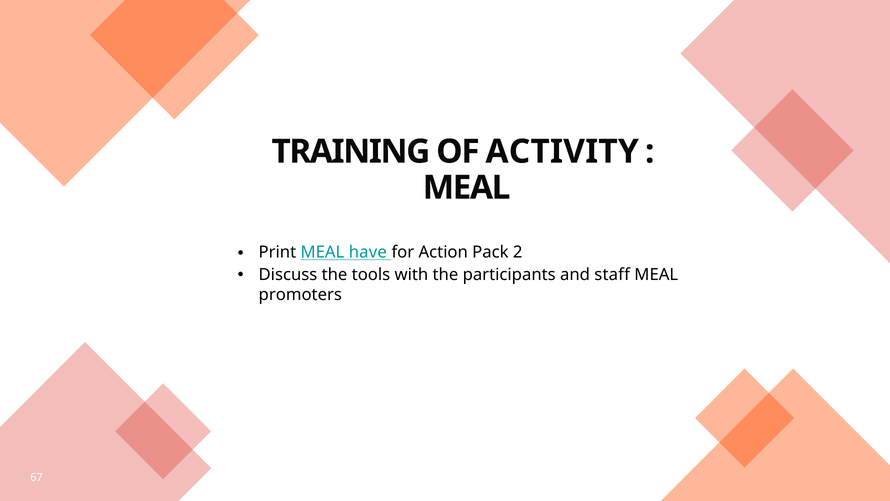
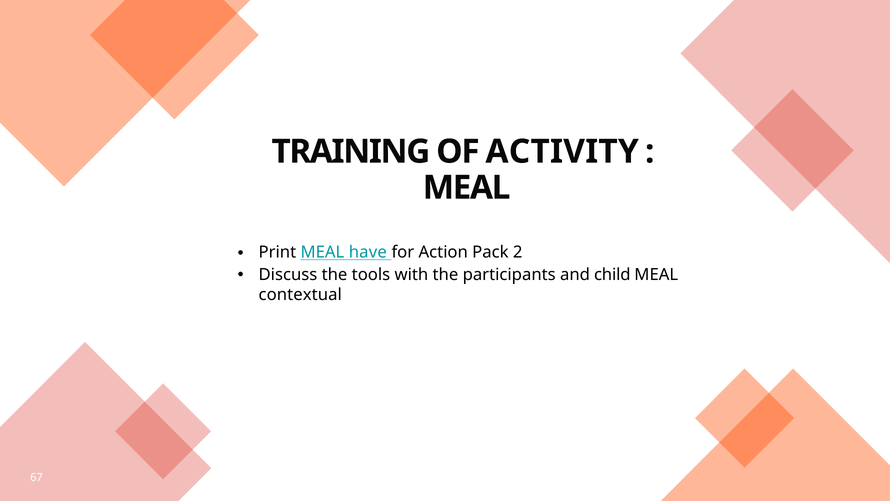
staff: staff -> child
promoters: promoters -> contextual
